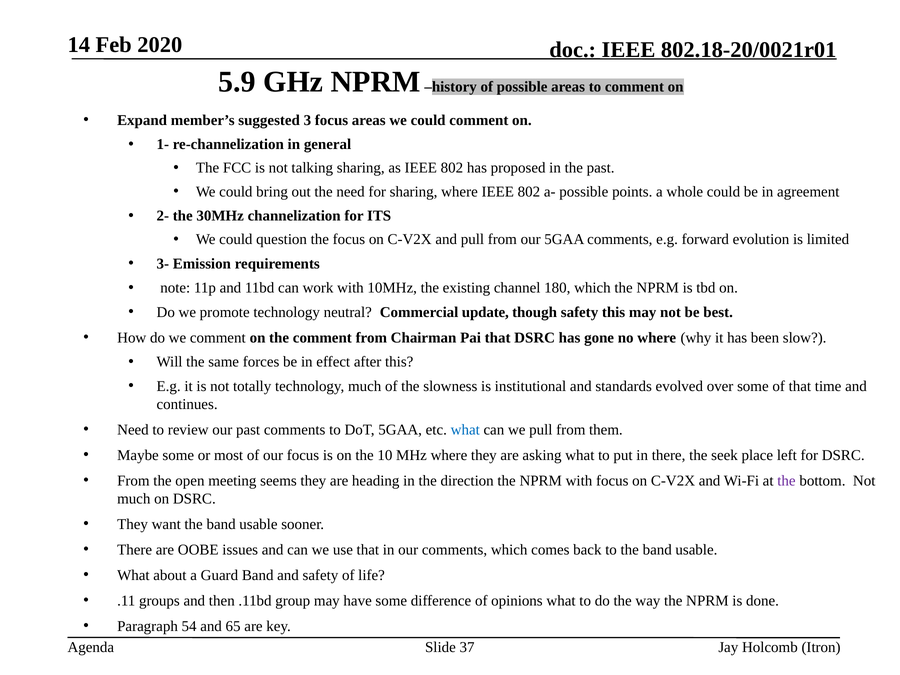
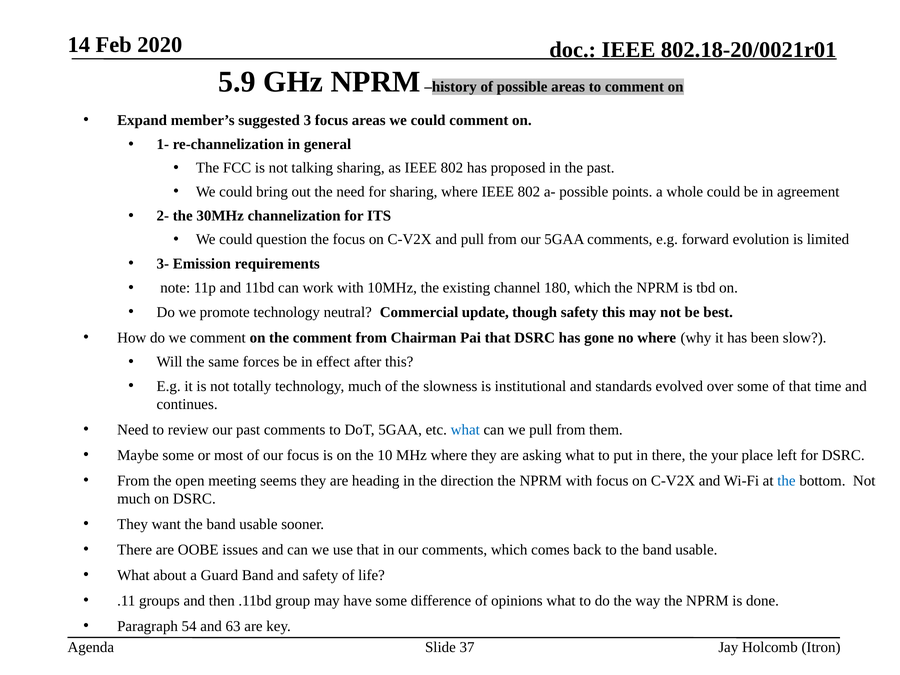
seek: seek -> your
the at (786, 481) colour: purple -> blue
65: 65 -> 63
